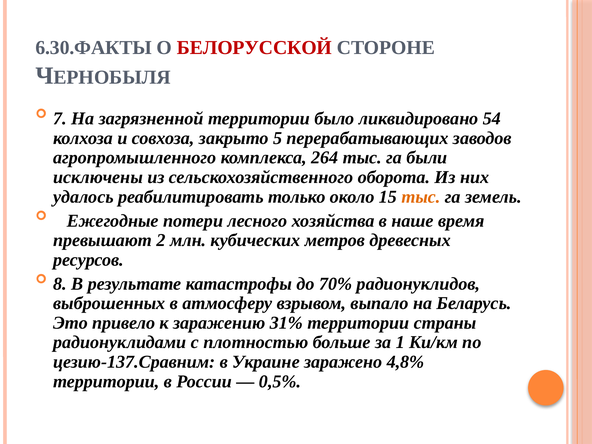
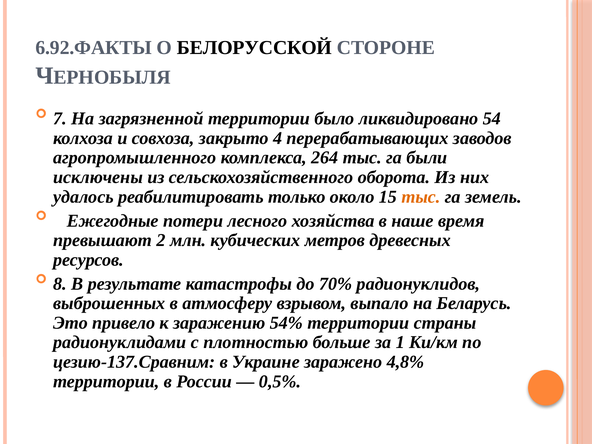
6.30.ФАКТЫ: 6.30.ФАКТЫ -> 6.92.ФАКТЫ
БЕЛОРУССКОЙ colour: red -> black
5: 5 -> 4
31%: 31% -> 54%
